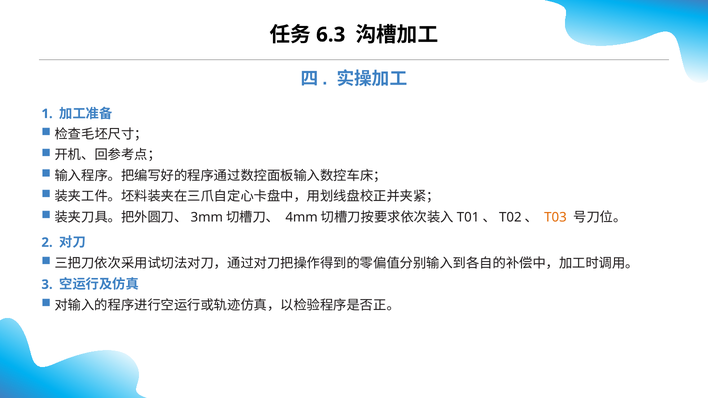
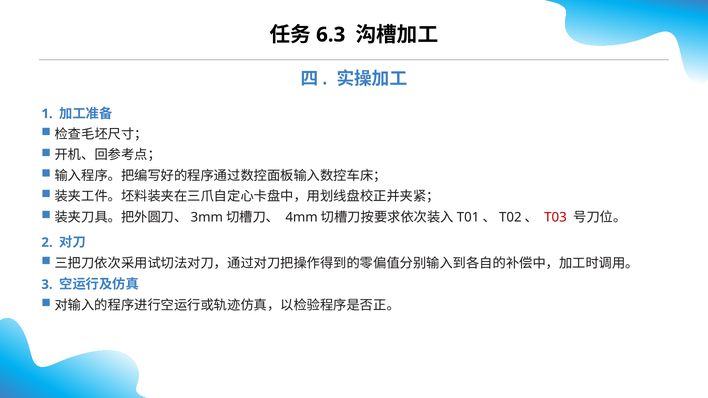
T03 colour: orange -> red
